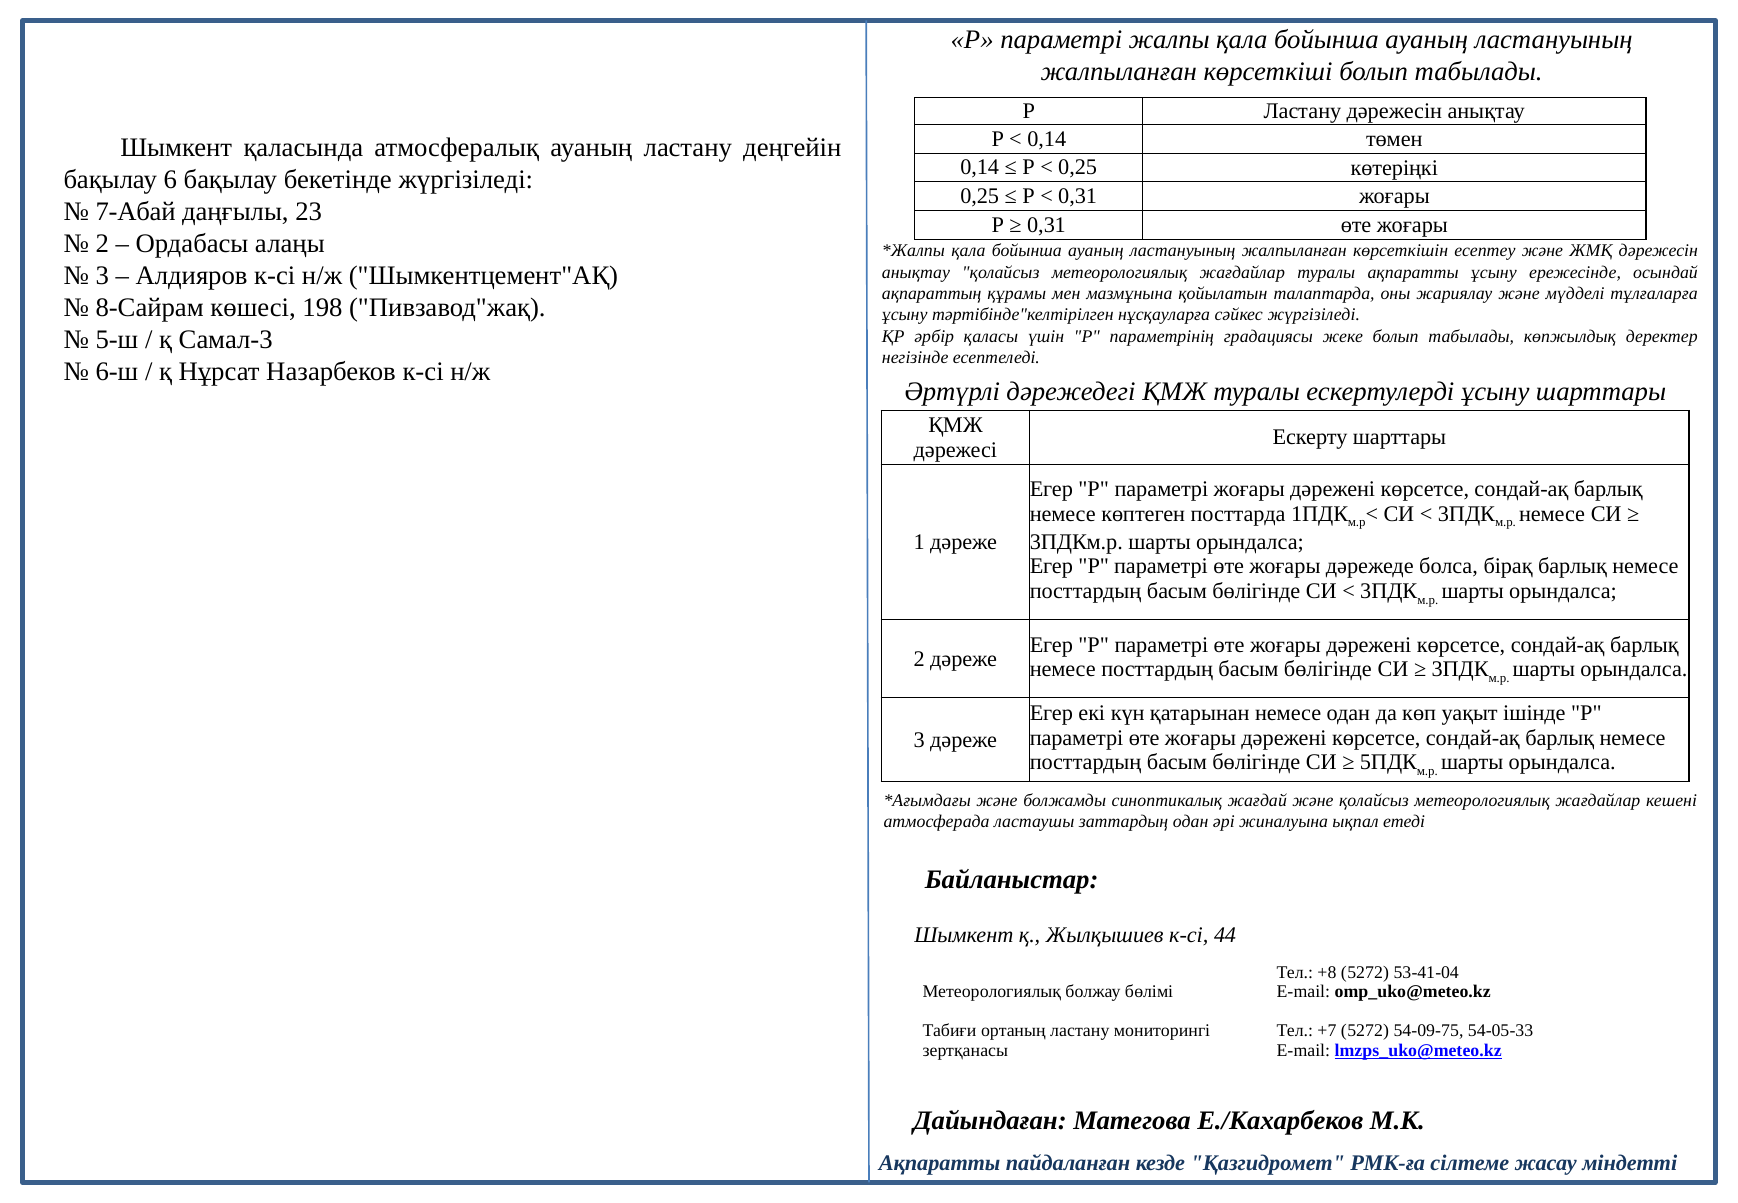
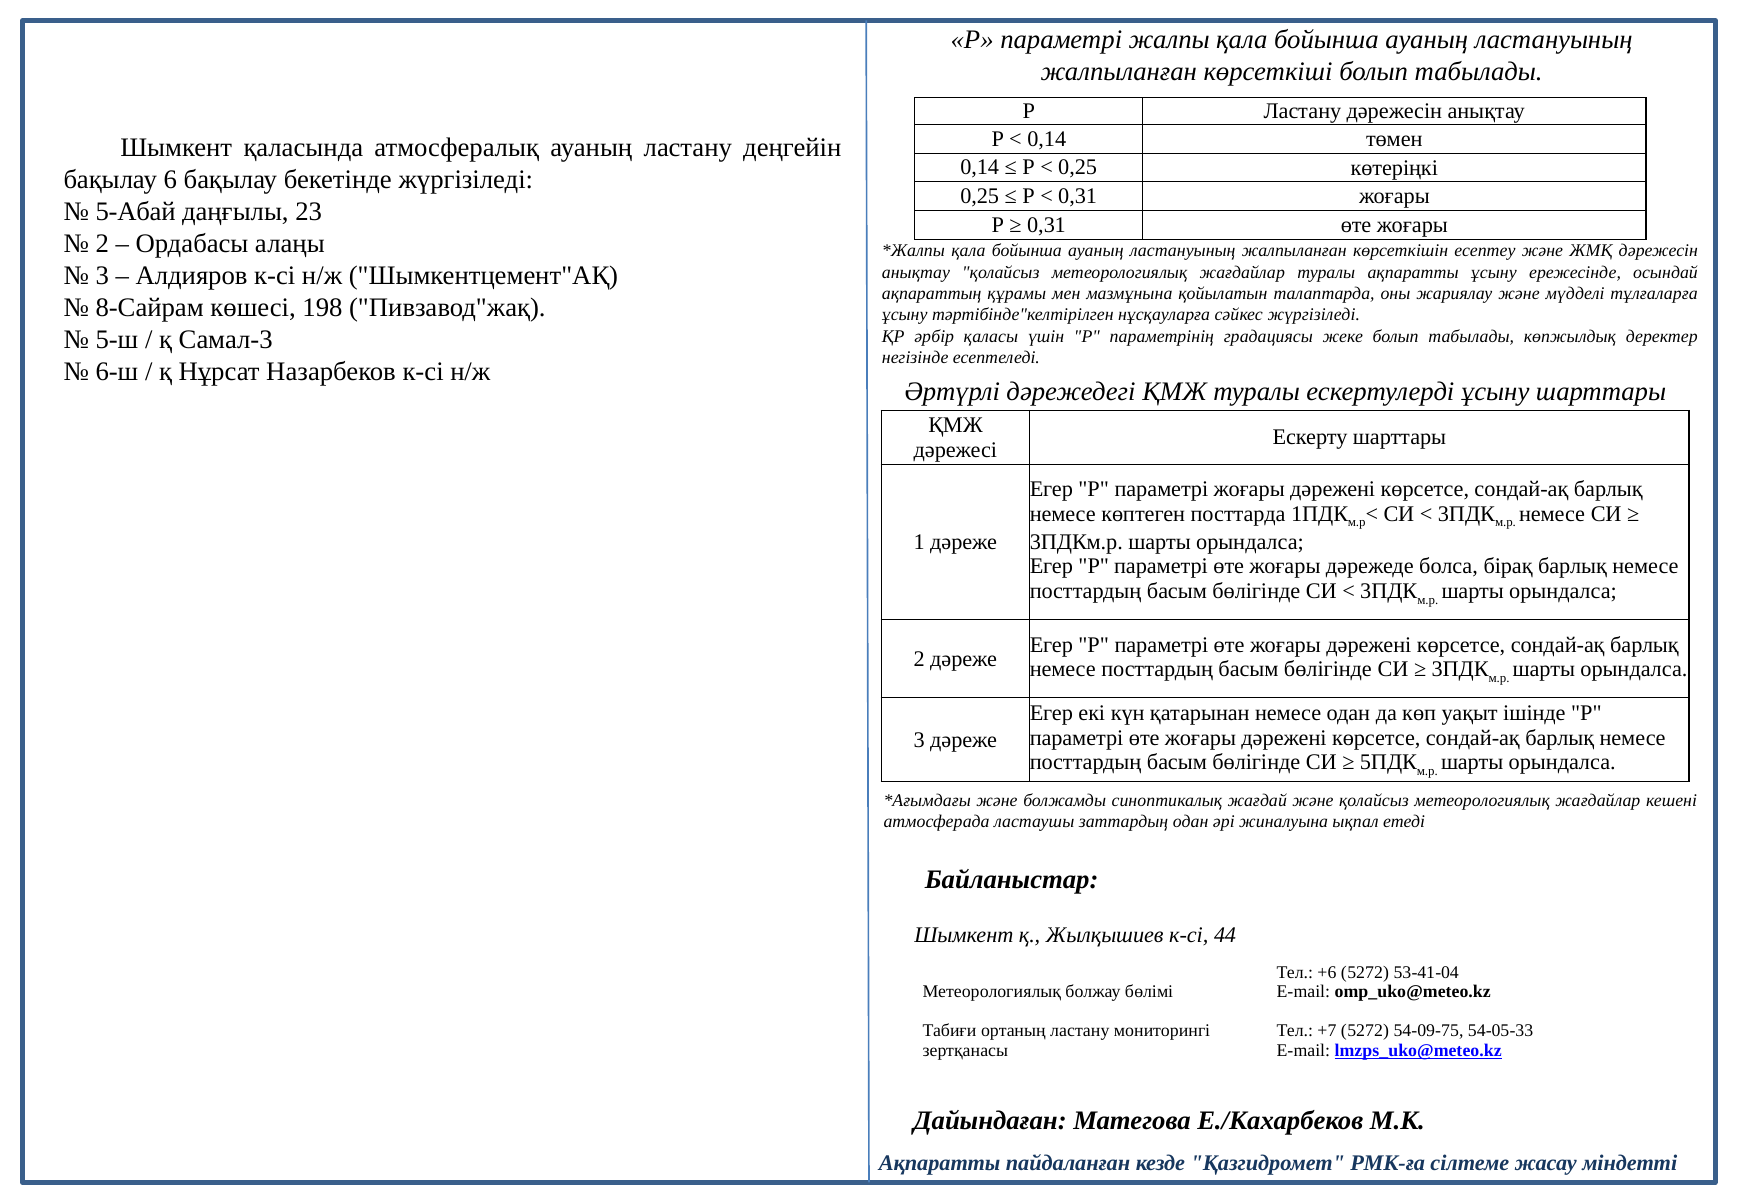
7-Абай: 7-Абай -> 5-Абай
+8: +8 -> +6
